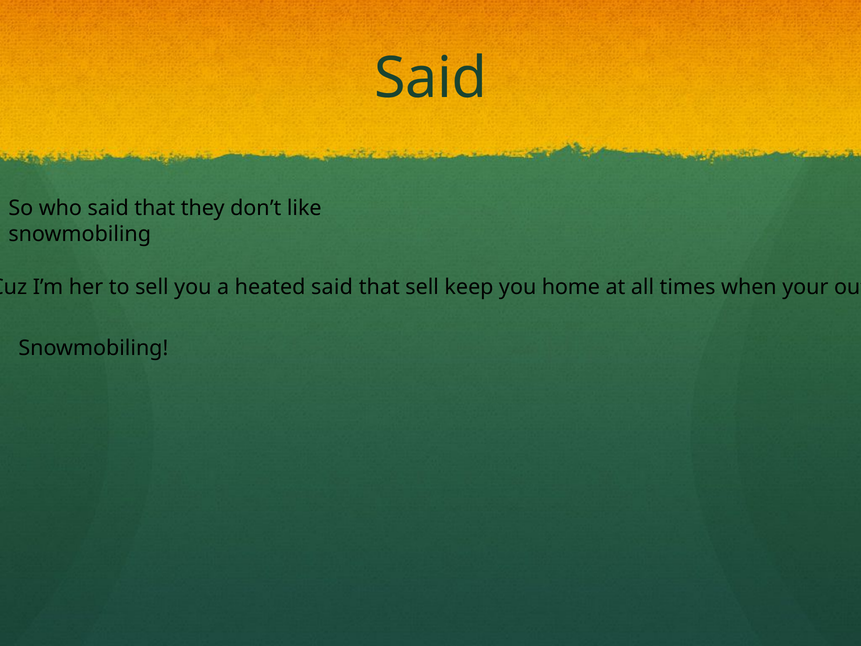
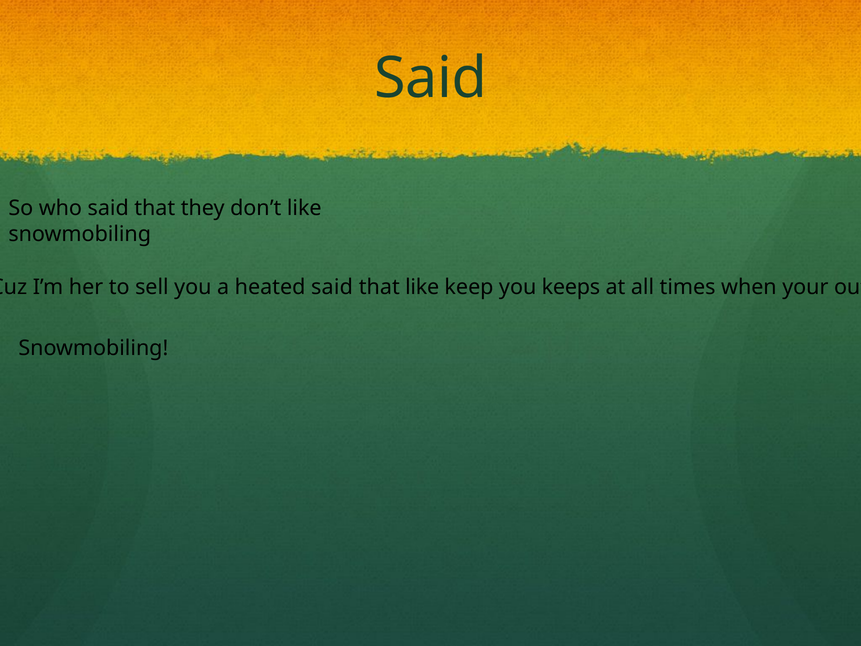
that sell: sell -> like
home: home -> keeps
